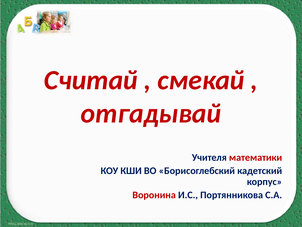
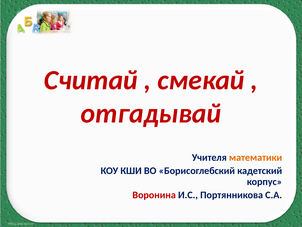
математики colour: red -> orange
